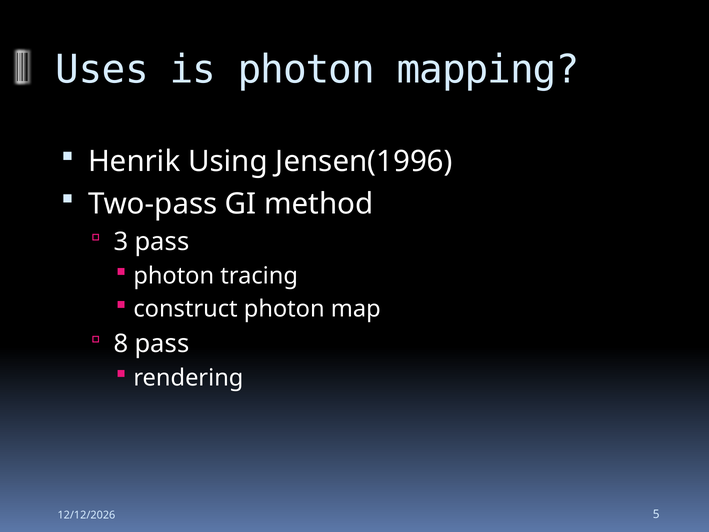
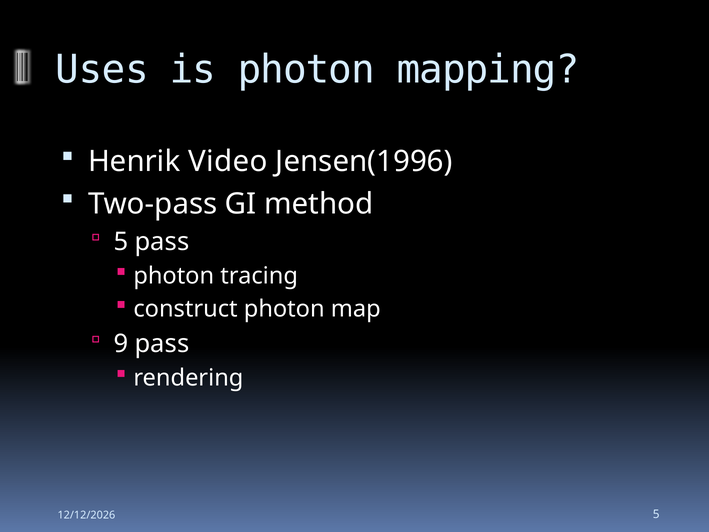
Using: Using -> Video
3 at (121, 242): 3 -> 5
8: 8 -> 9
